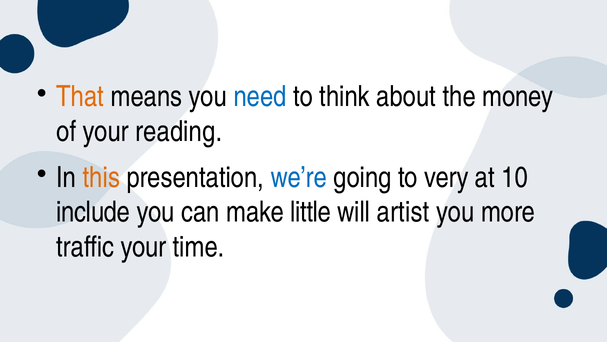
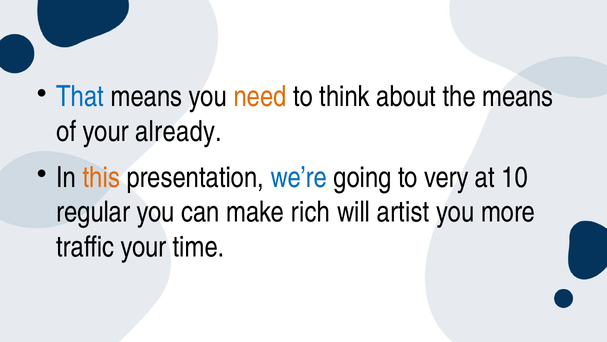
That colour: orange -> blue
need colour: blue -> orange
the money: money -> means
reading: reading -> already
include: include -> regular
little: little -> rich
